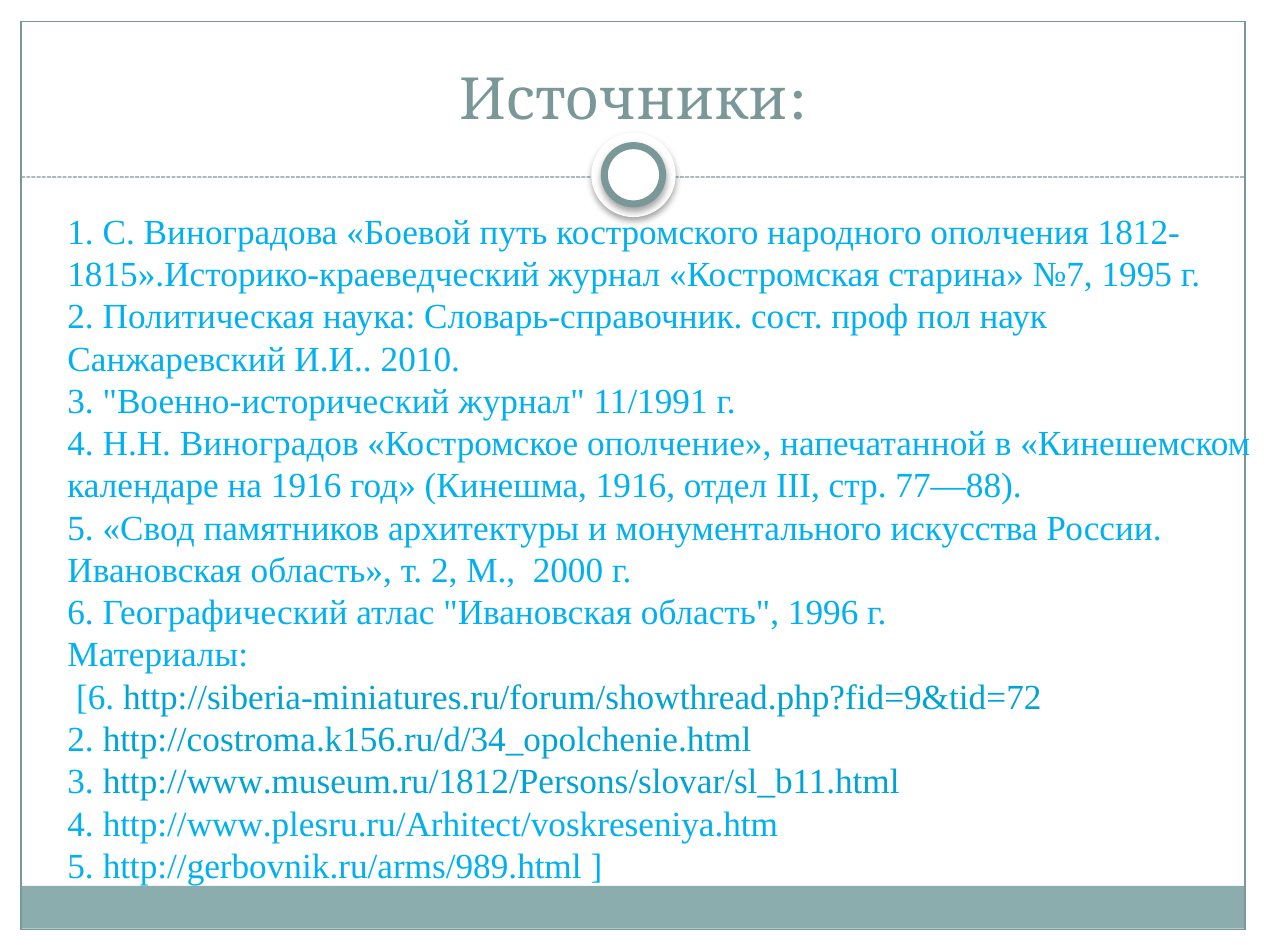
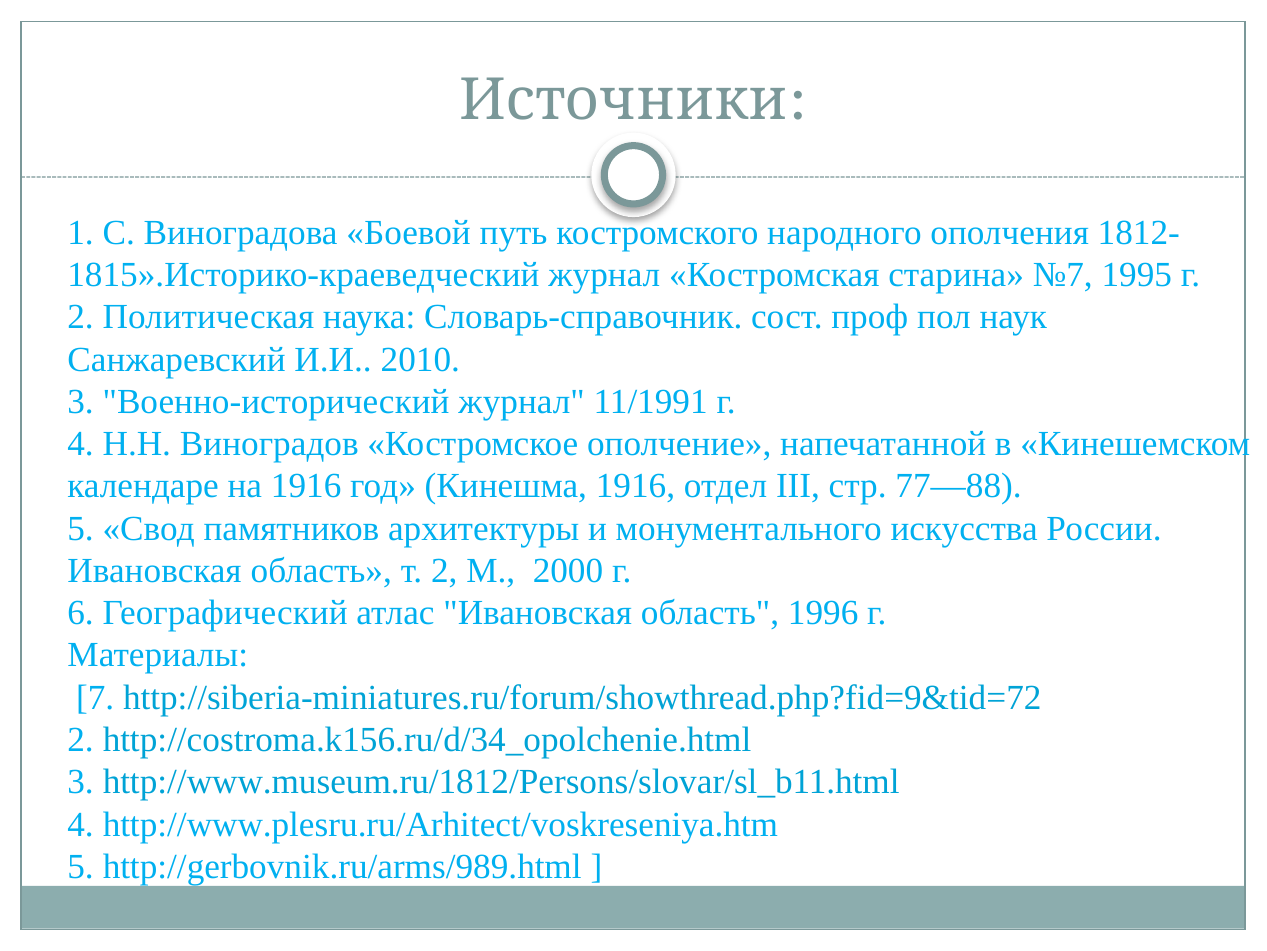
6 at (95, 697): 6 -> 7
